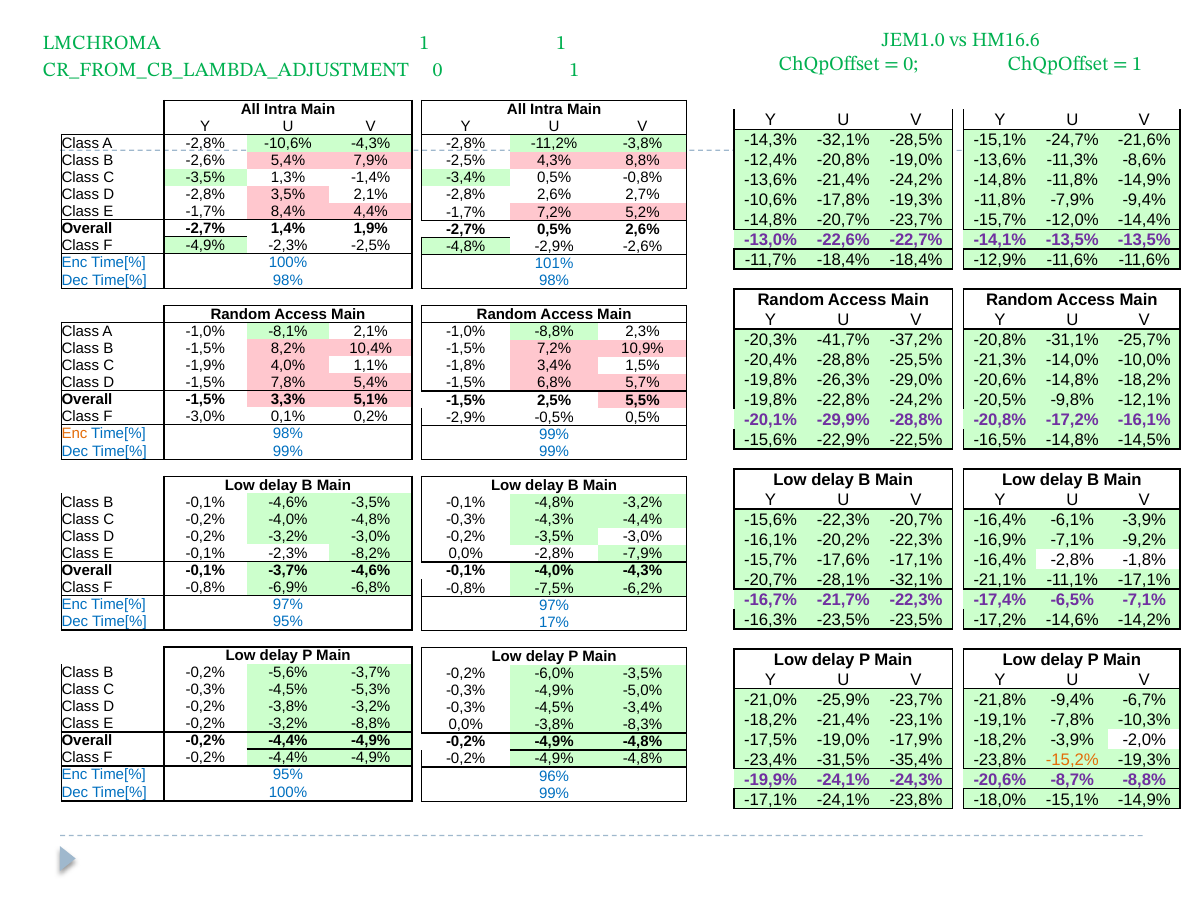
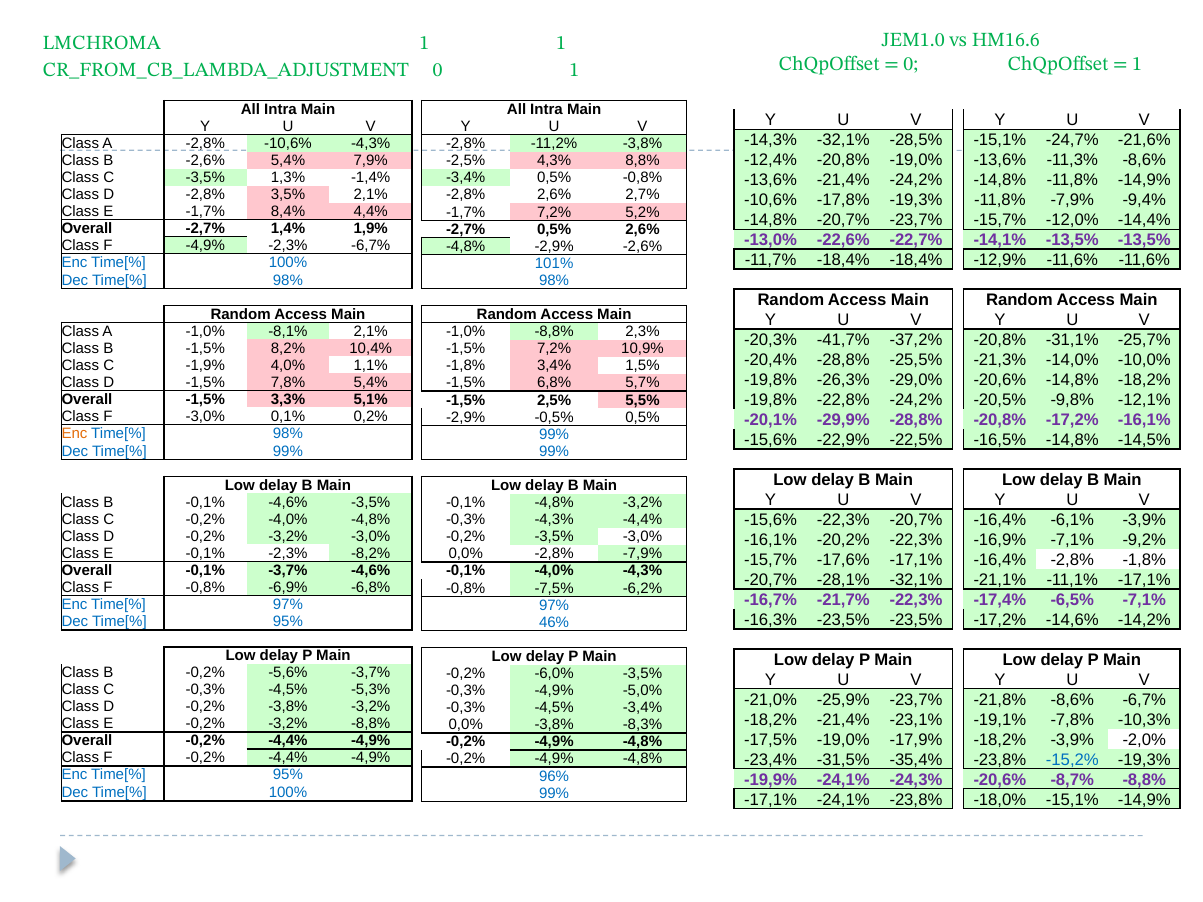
-2,3% -2,5%: -2,5% -> -6,7%
17%: 17% -> 46%
-21,8% -9,4%: -9,4% -> -8,6%
-15,2% colour: orange -> blue
